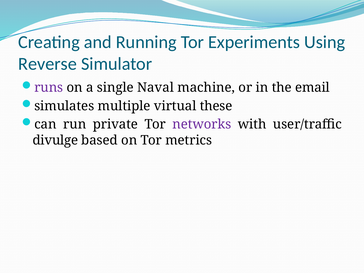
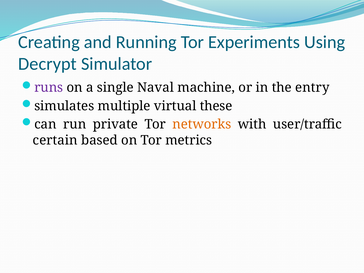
Reverse: Reverse -> Decrypt
email: email -> entry
networks colour: purple -> orange
divulge: divulge -> certain
